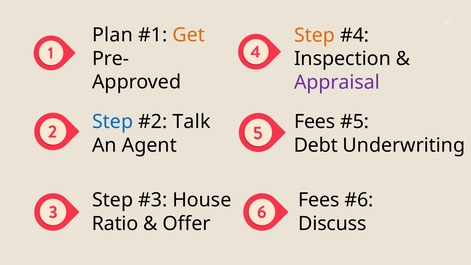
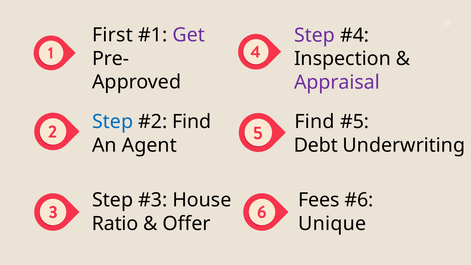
Plan: Plan -> First
Get colour: orange -> purple
Step at (315, 35) colour: orange -> purple
Talk at (192, 122): Talk -> Find
Fees at (315, 122): Fees -> Find
Discuss: Discuss -> Unique
